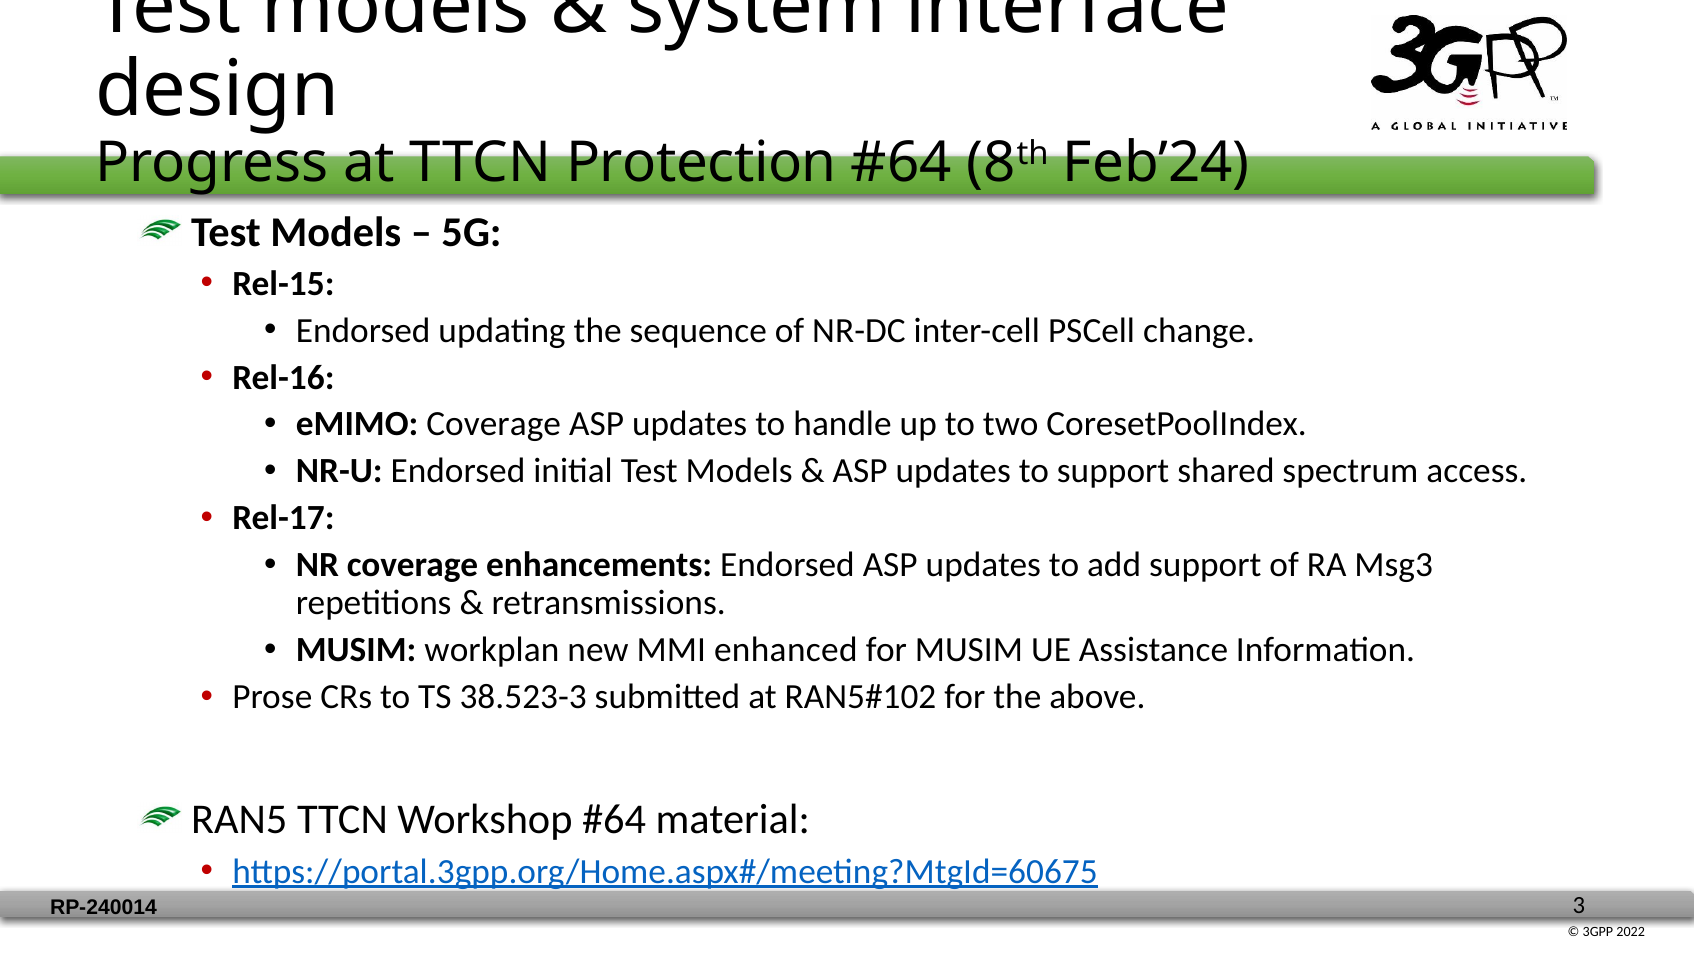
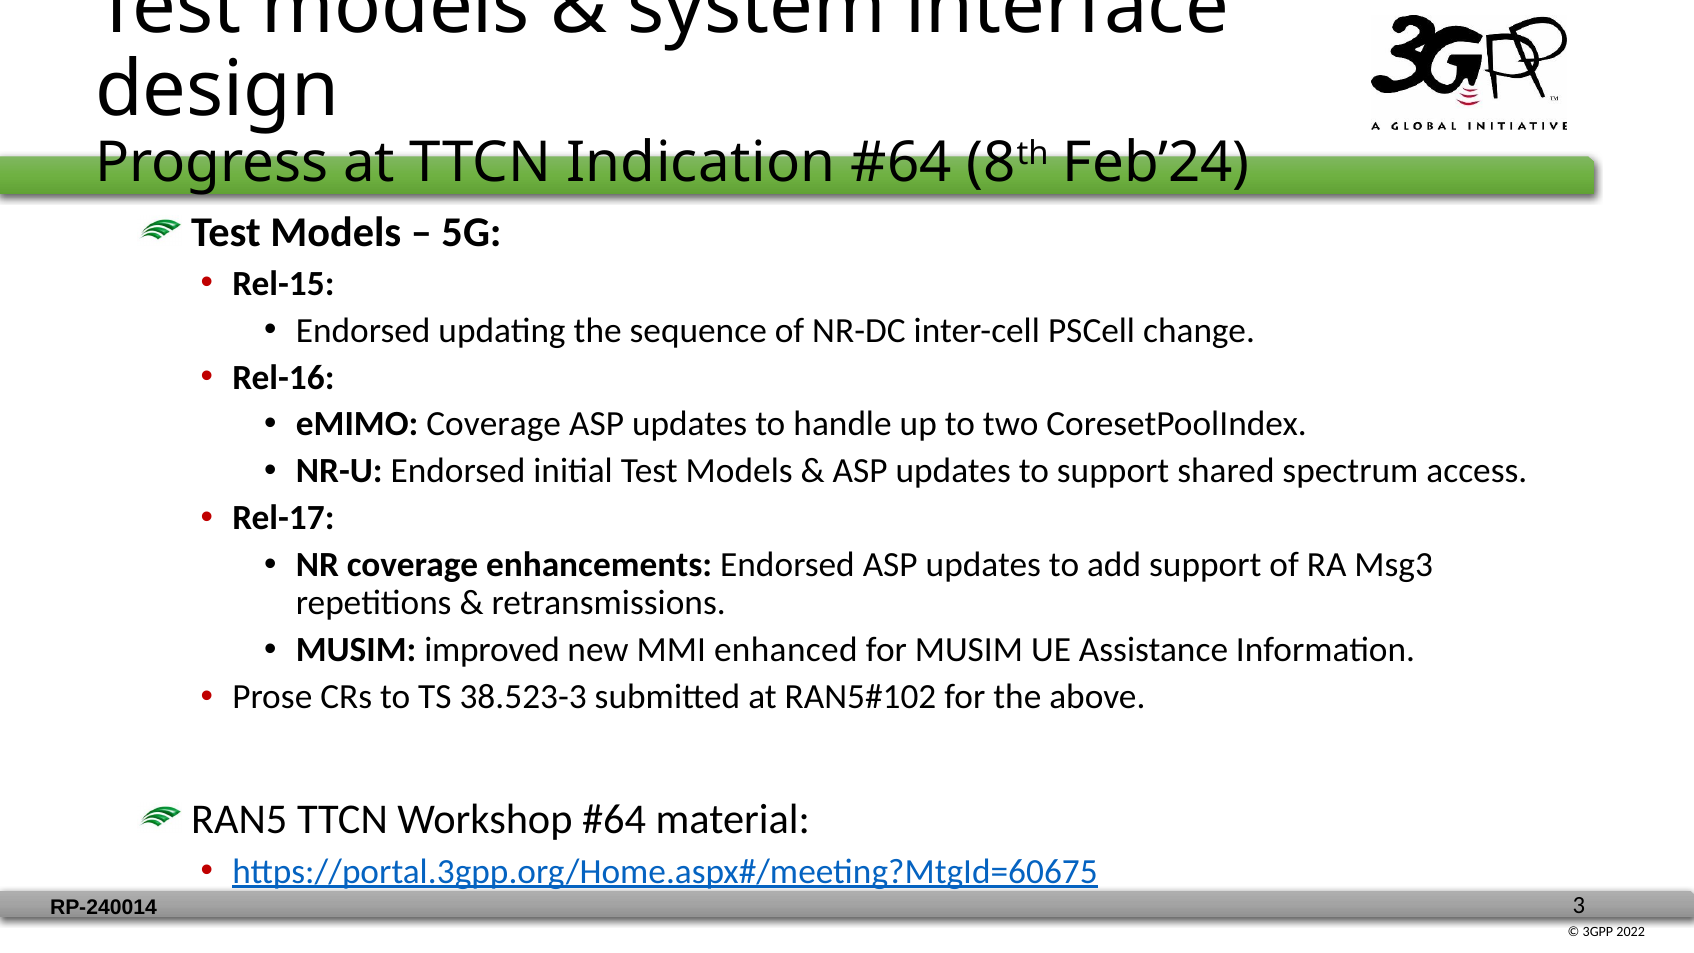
Protection: Protection -> Indication
workplan: workplan -> improved
